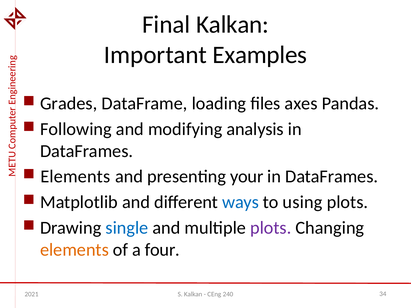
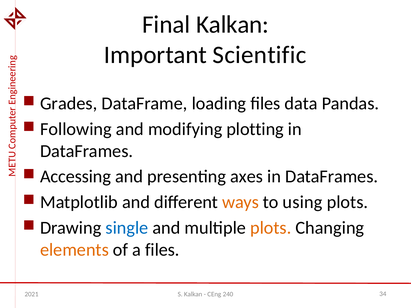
Examples: Examples -> Scientific
axes: axes -> data
analysis: analysis -> plotting
Elements at (75, 177): Elements -> Accessing
your: your -> axes
ways colour: blue -> orange
plots at (271, 228) colour: purple -> orange
a four: four -> files
